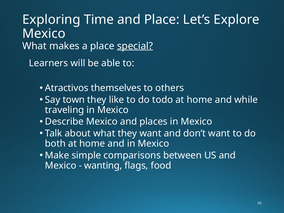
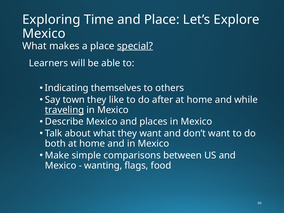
Atractivos: Atractivos -> Indicating
todo: todo -> after
traveling underline: none -> present
